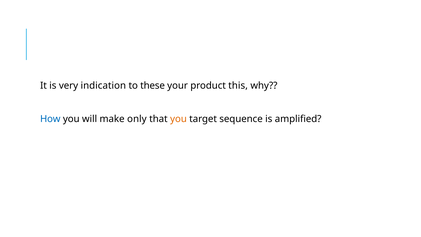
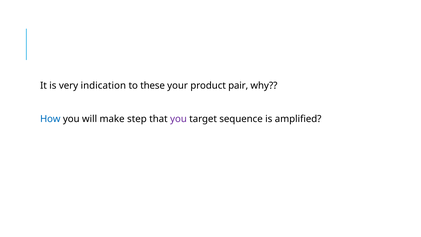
this: this -> pair
only: only -> step
you at (178, 119) colour: orange -> purple
